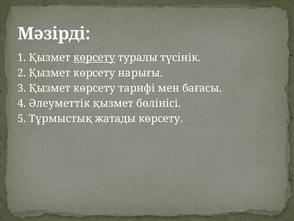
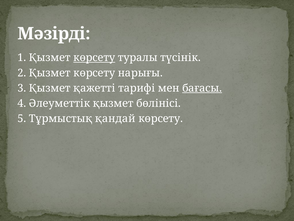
3 Қызмет көрсету: көрсету -> қажетті
бағасы underline: none -> present
жатады: жатады -> қандай
